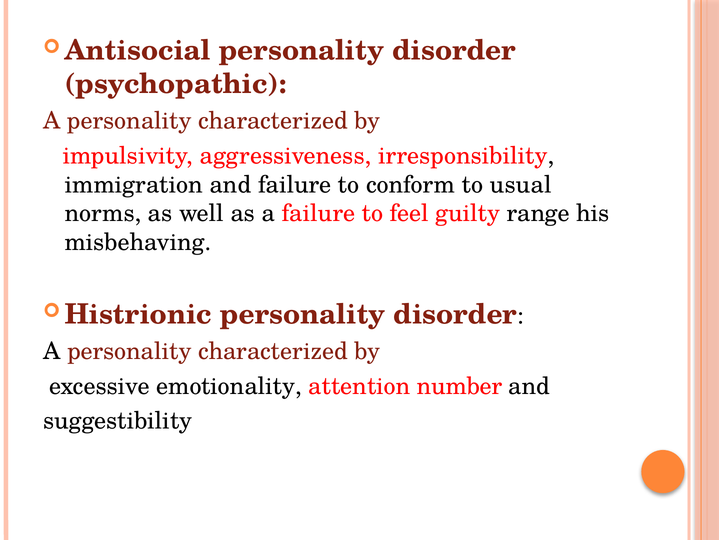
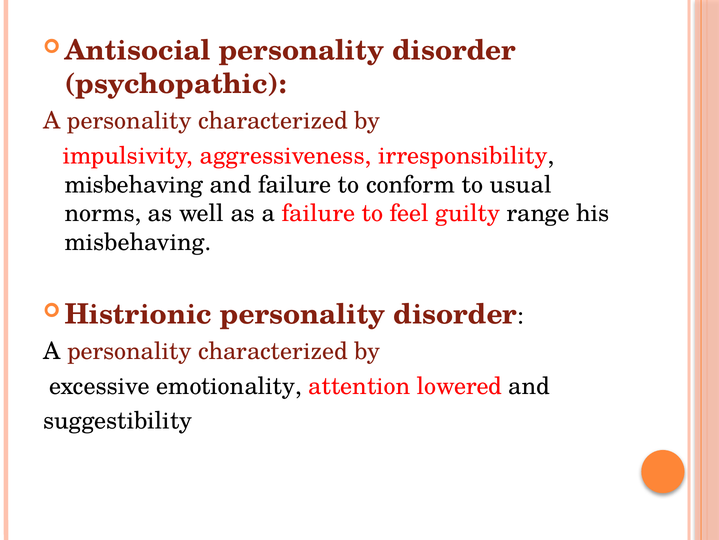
immigration at (134, 184): immigration -> misbehaving
number: number -> lowered
